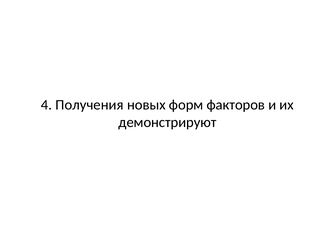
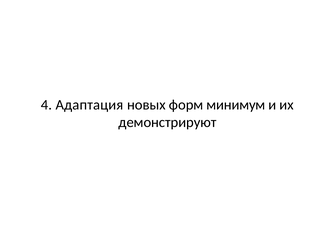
Получения: Получения -> Адаптация
факторов: факторов -> минимум
